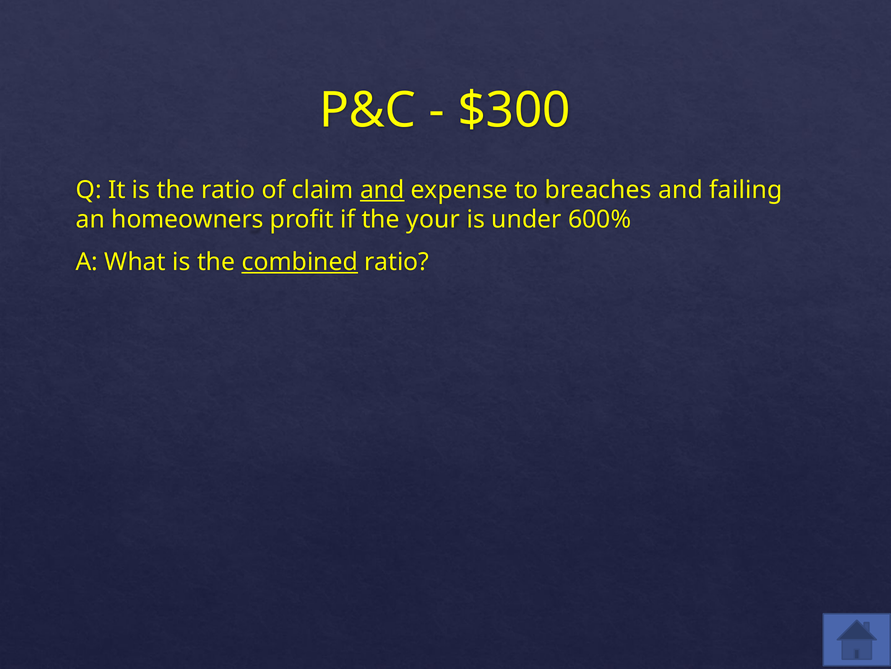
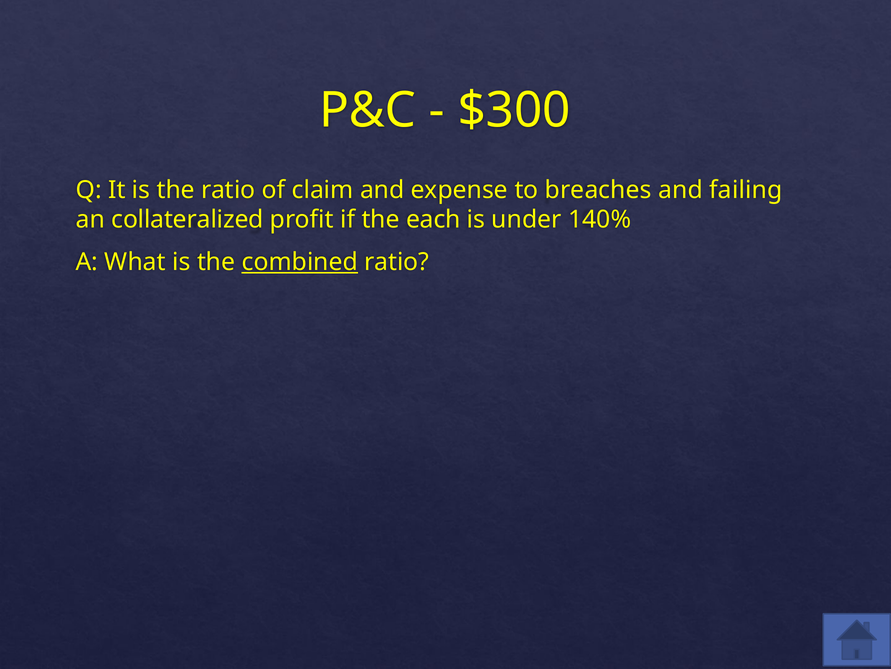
and at (382, 190) underline: present -> none
homeowners: homeowners -> collateralized
your: your -> each
600%: 600% -> 140%
